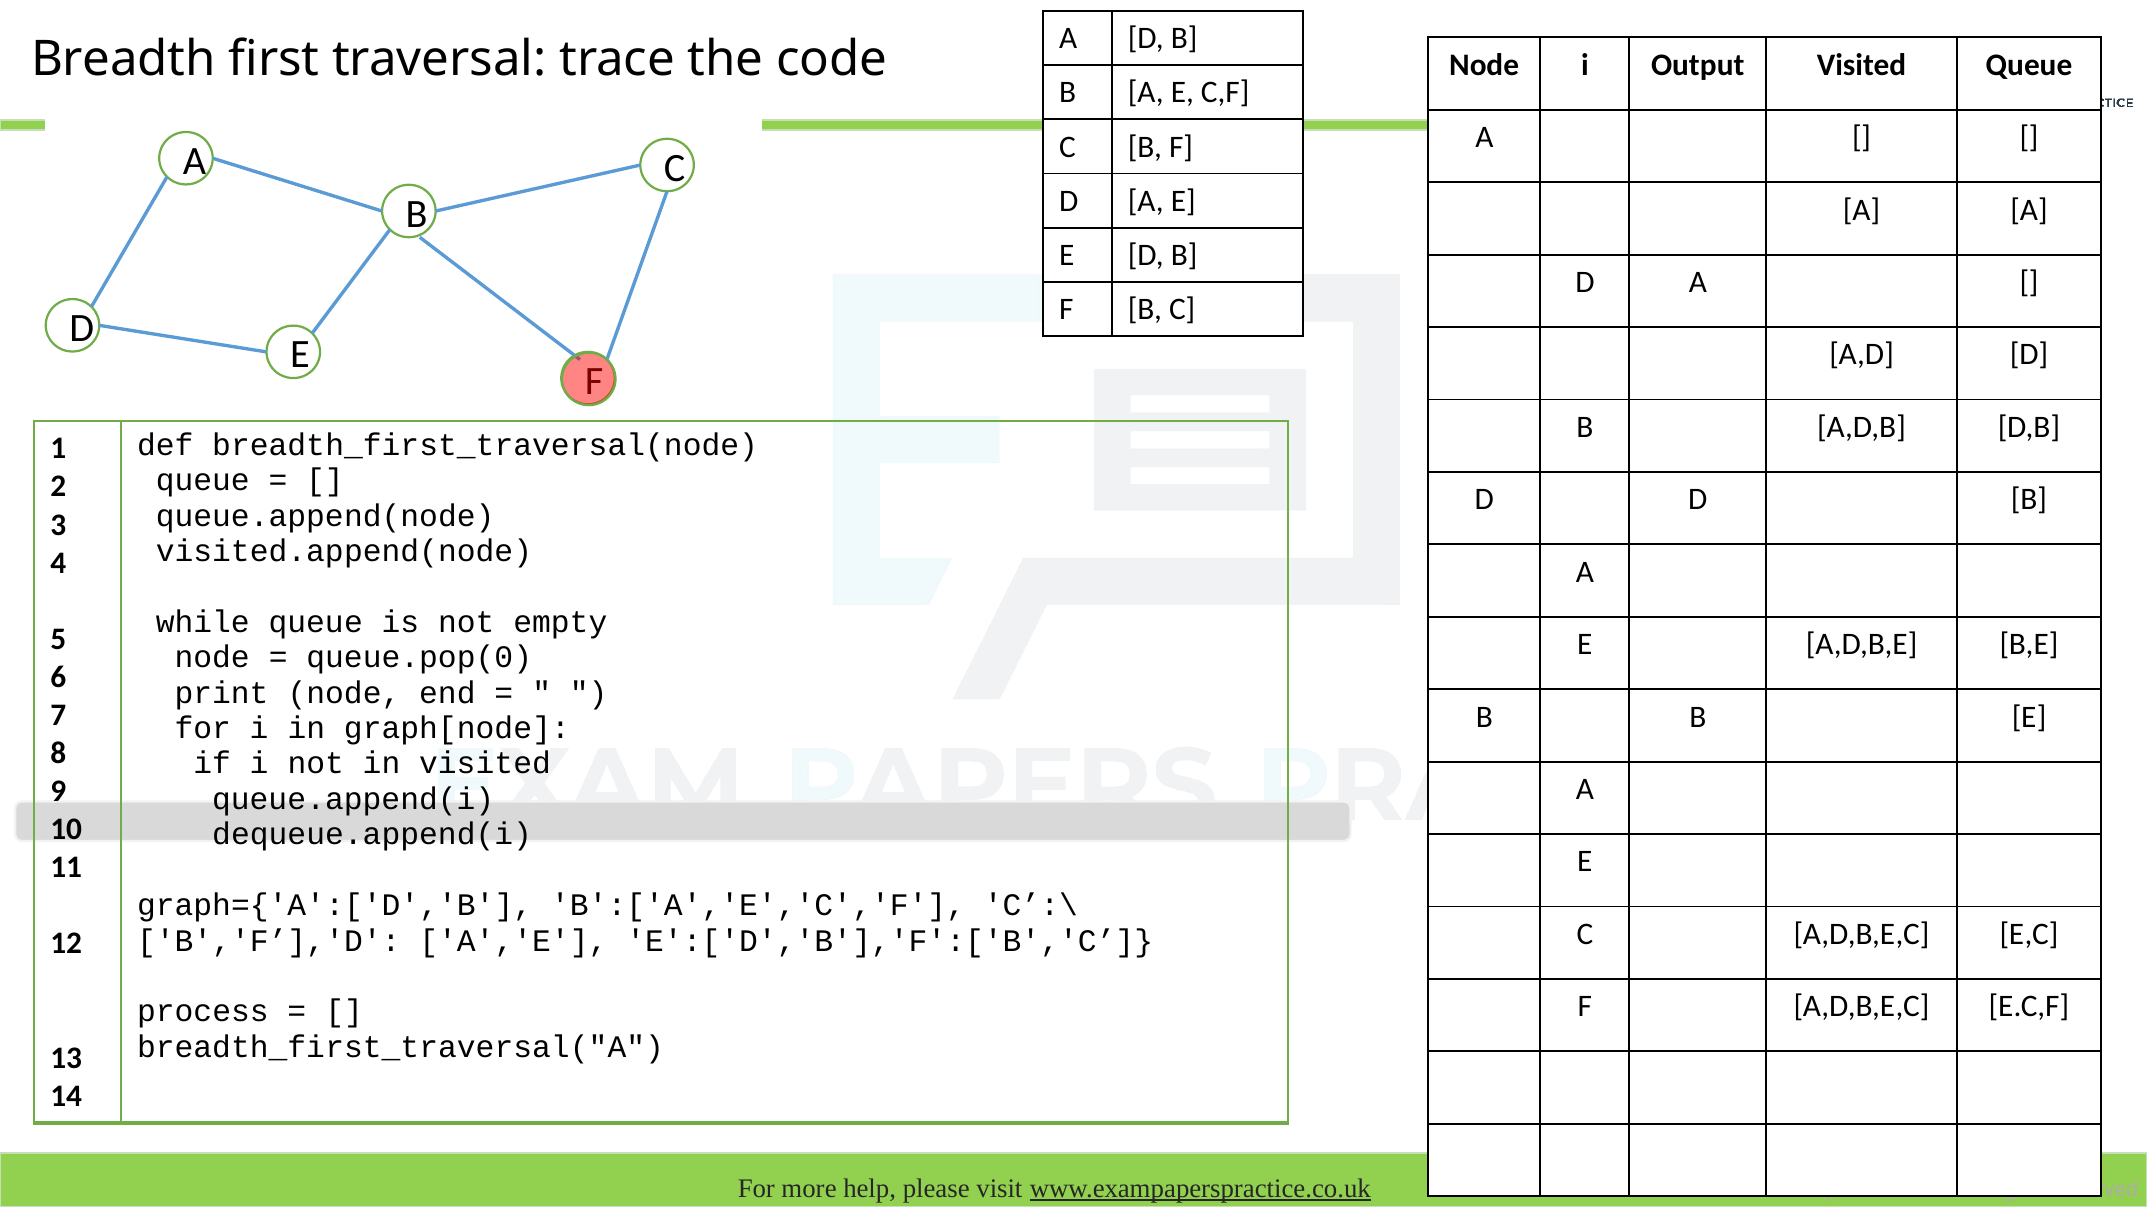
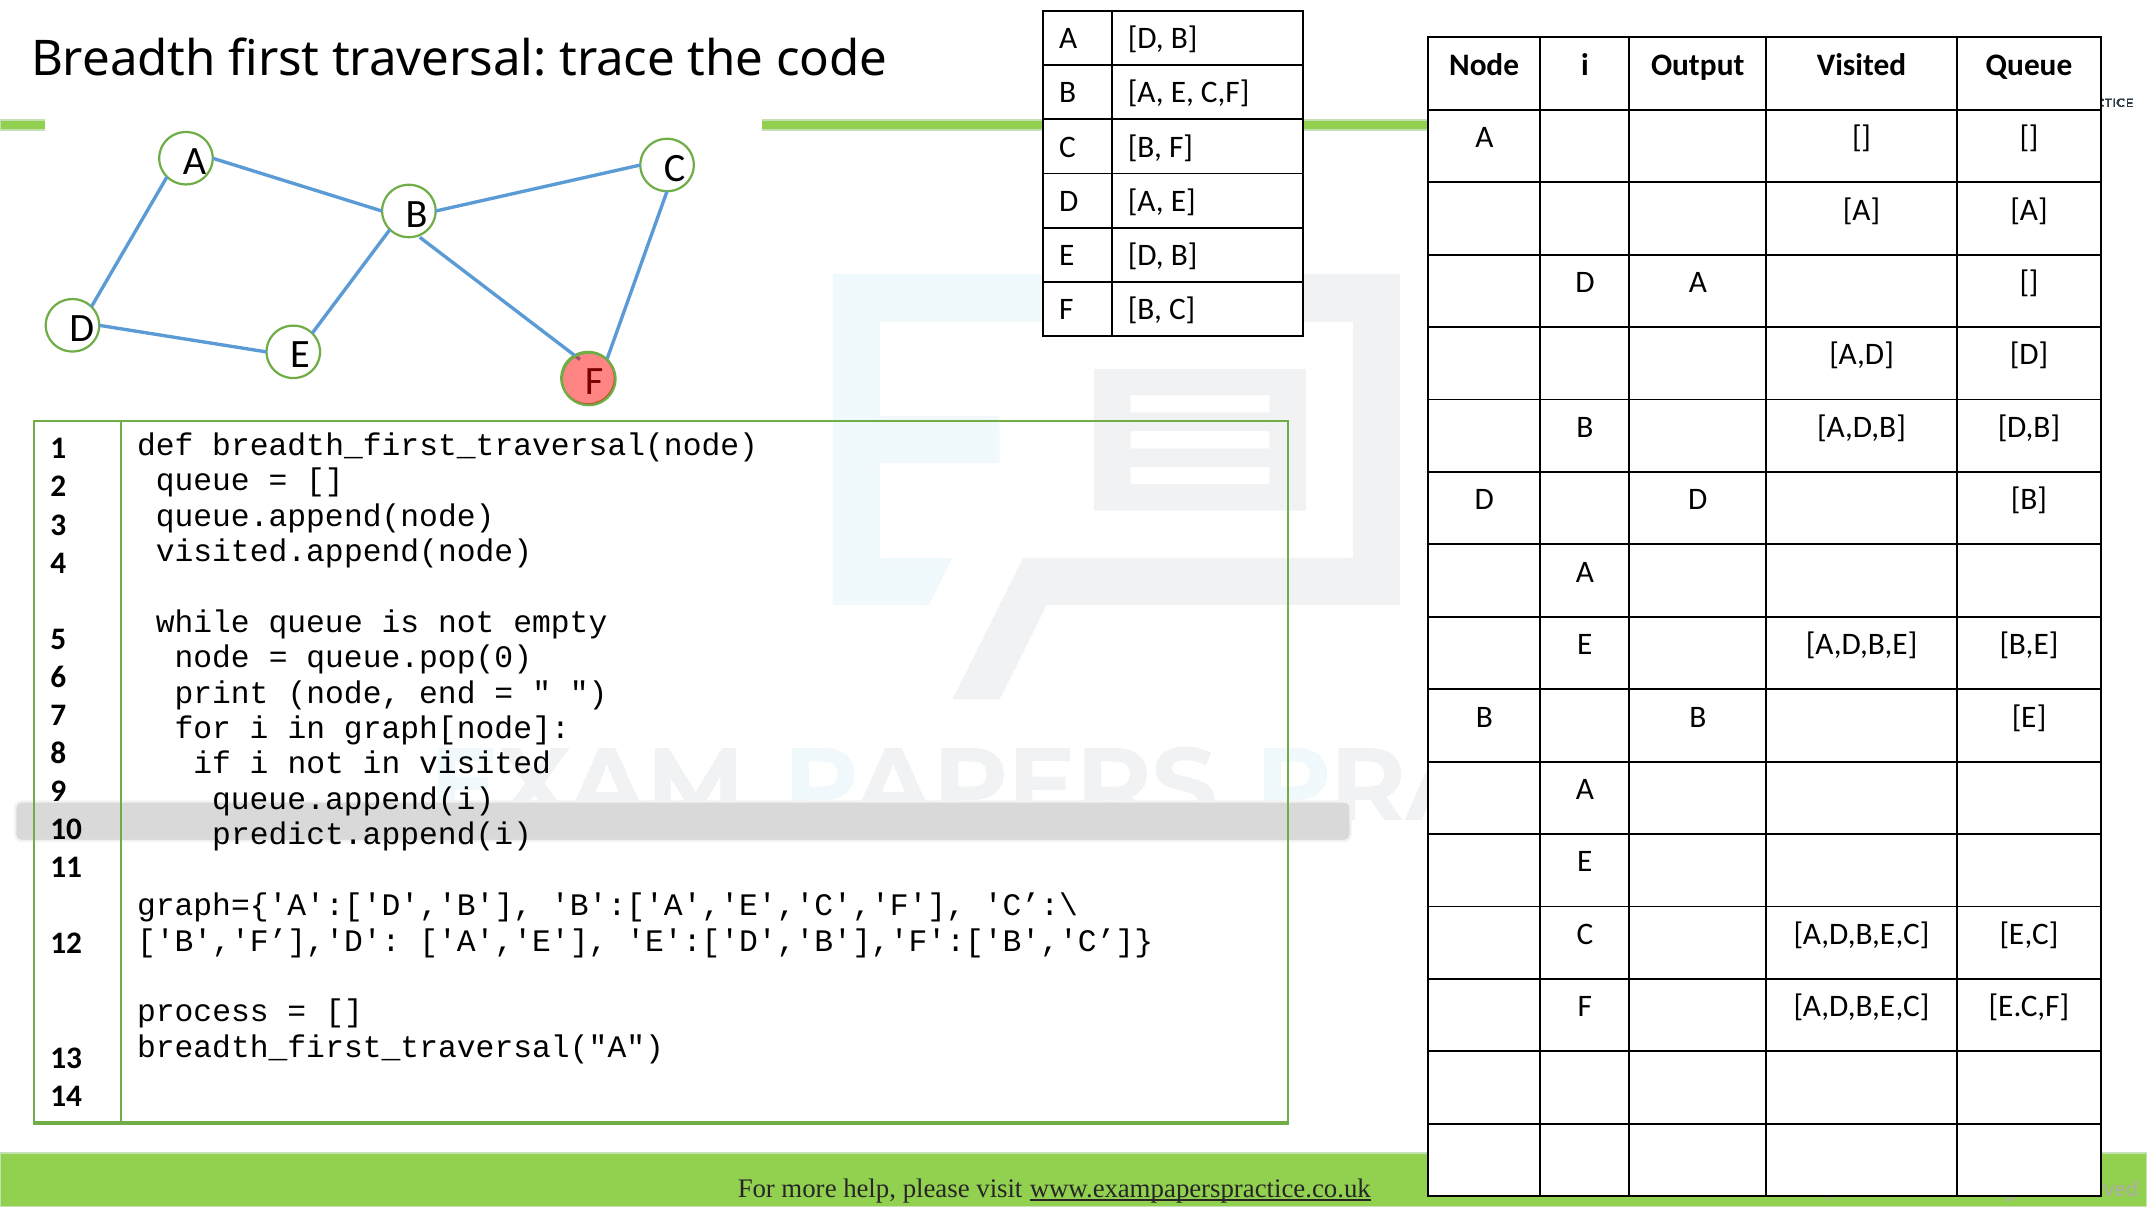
dequeue.append(i: dequeue.append(i -> predict.append(i
